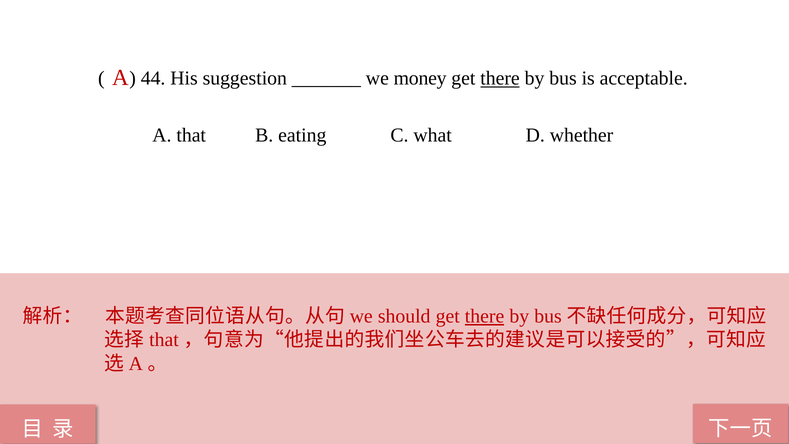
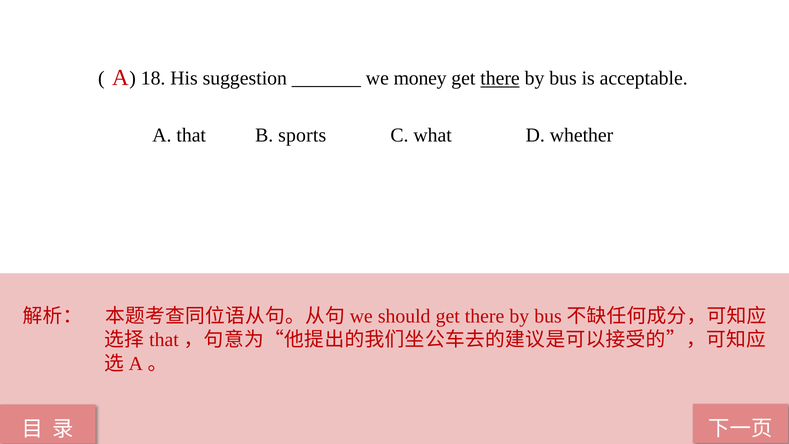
44: 44 -> 18
eating: eating -> sports
there at (485, 316) underline: present -> none
